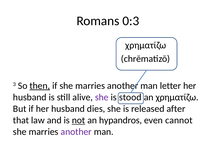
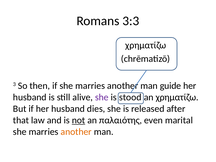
0:3: 0:3 -> 3:3
then underline: present -> none
letter: letter -> guide
hypandros: hypandros -> παλαιότης
cannot: cannot -> marital
another at (76, 132) colour: purple -> orange
